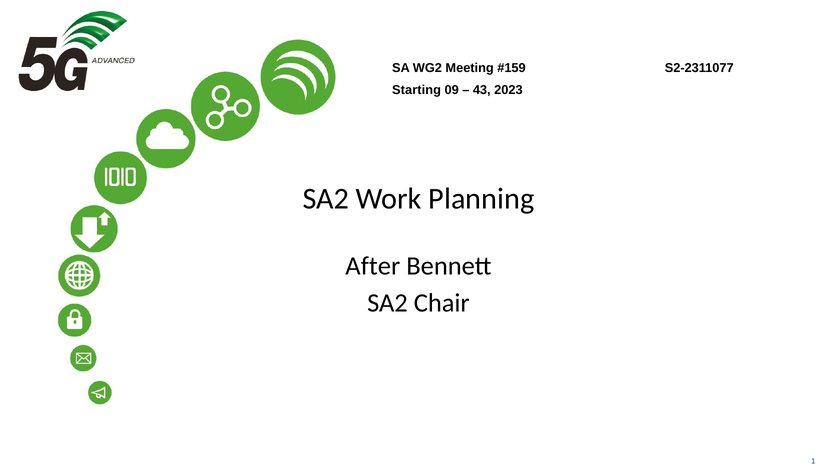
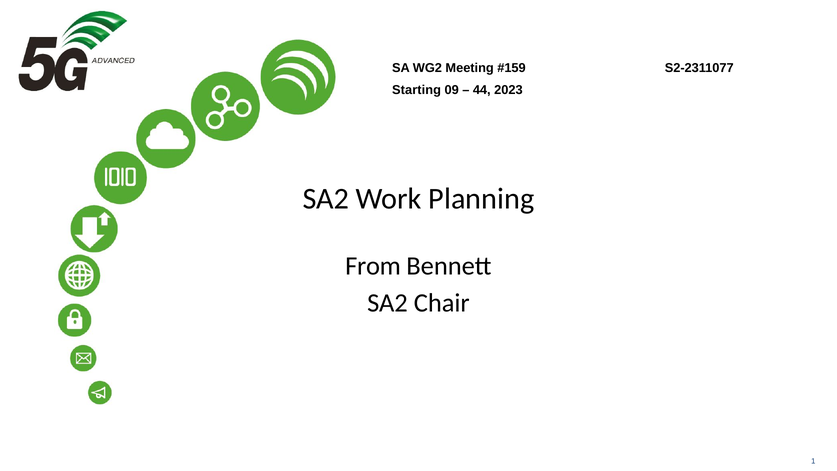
43: 43 -> 44
After: After -> From
